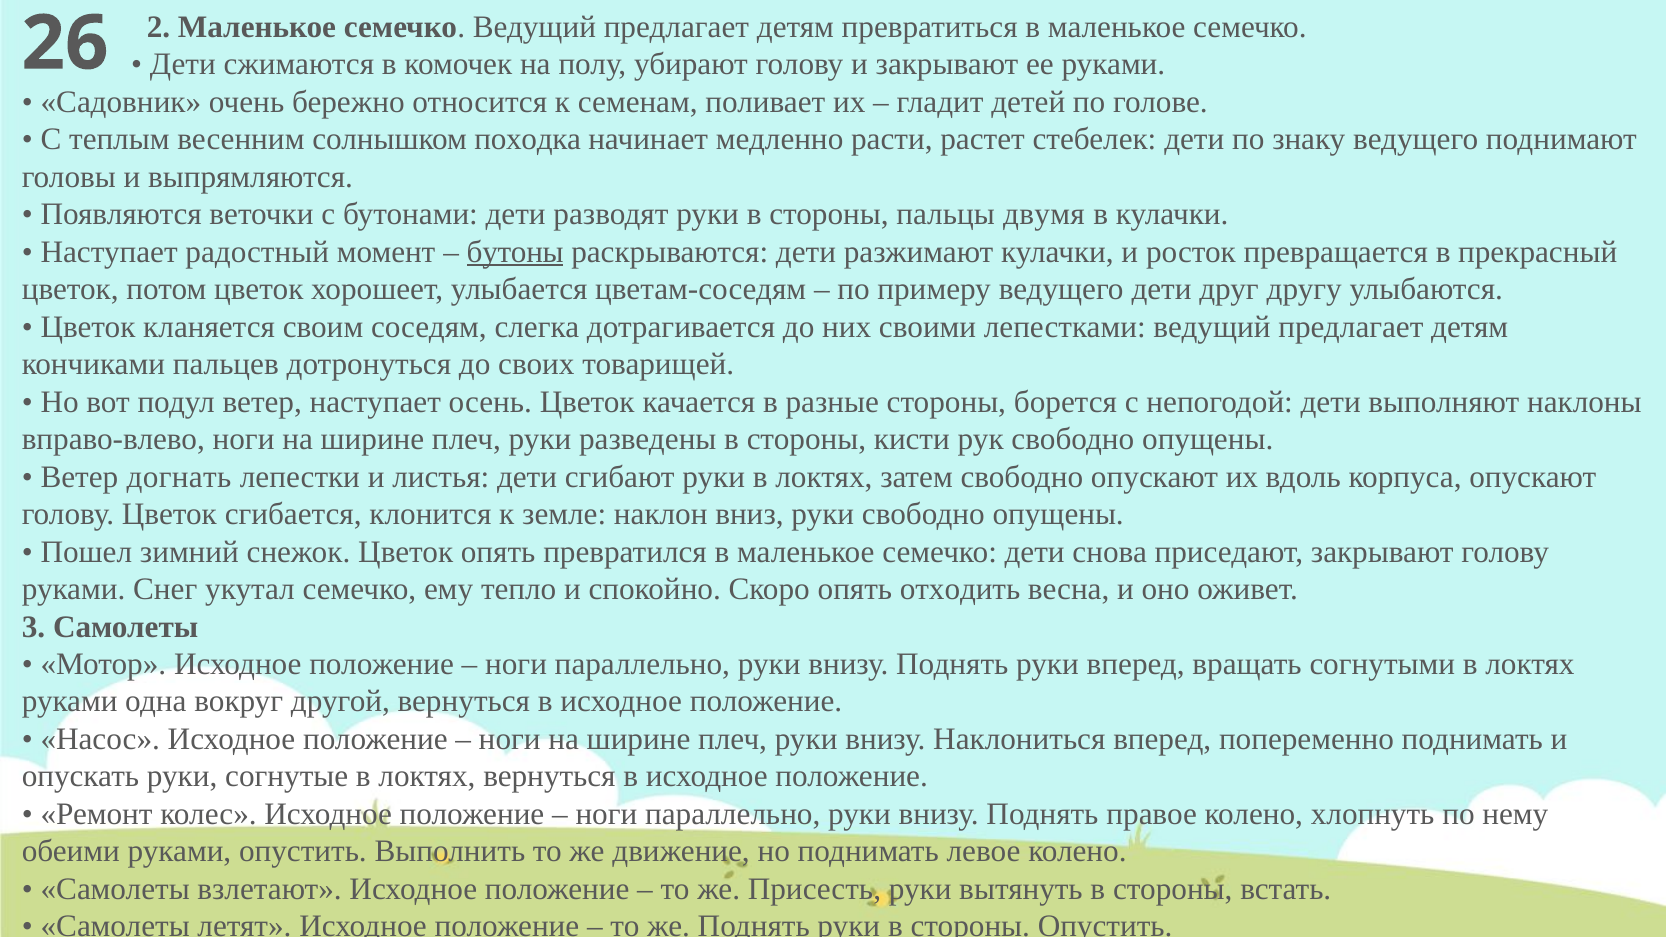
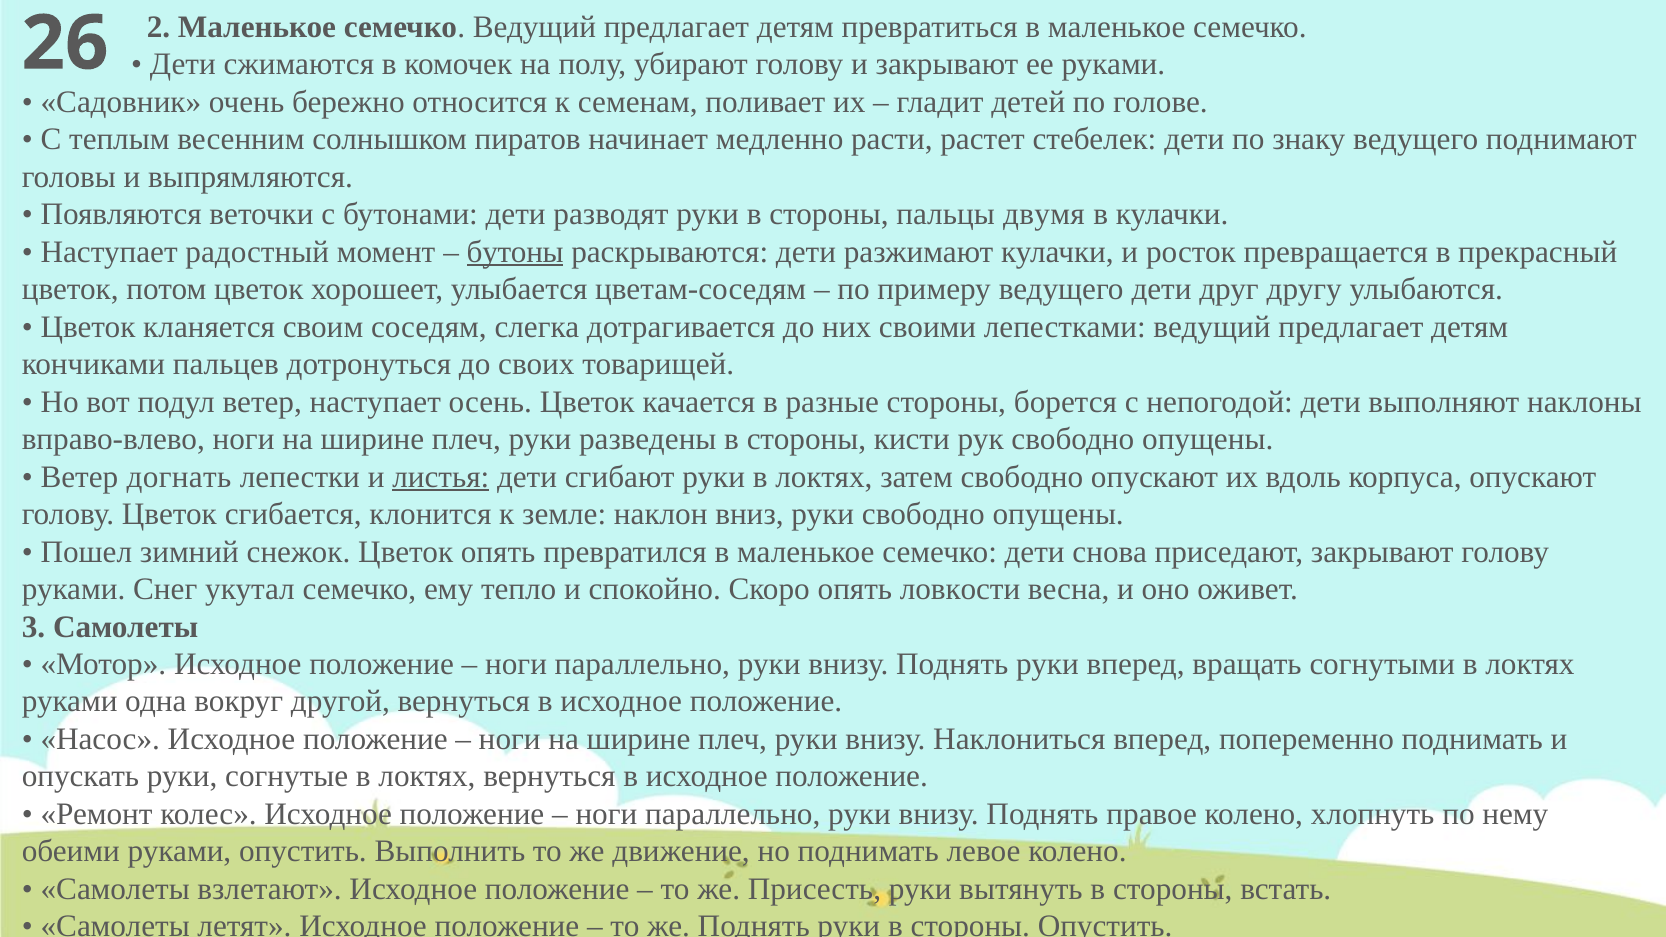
походка: походка -> пиратов
листья underline: none -> present
отходить: отходить -> ловкости
